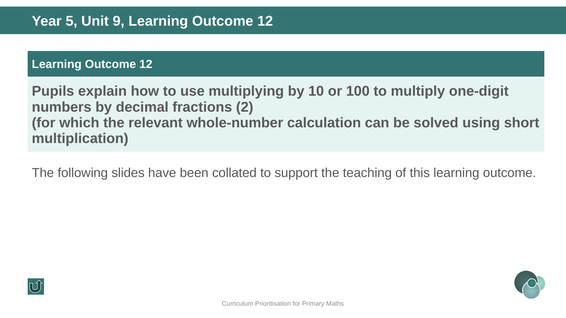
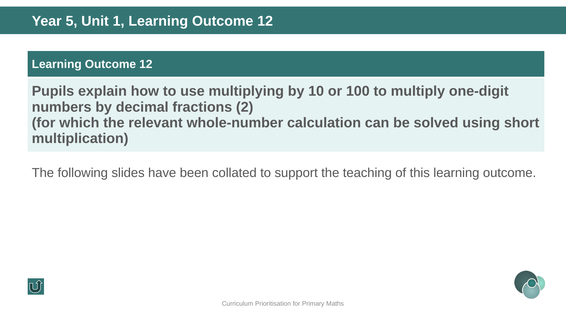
9: 9 -> 1
